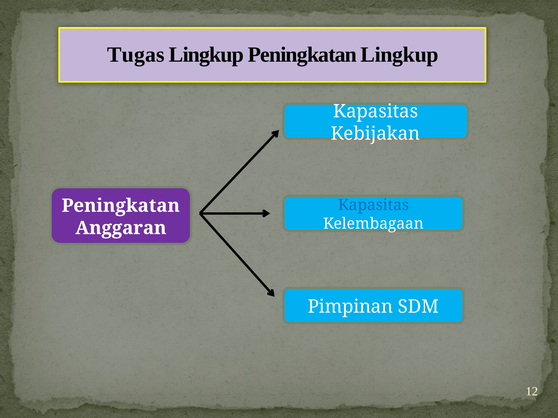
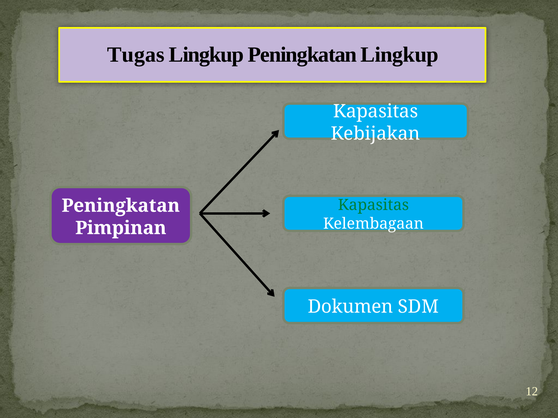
Kapasitas at (373, 205) colour: blue -> green
Anggaran: Anggaran -> Pimpinan
Pimpinan: Pimpinan -> Dokumen
